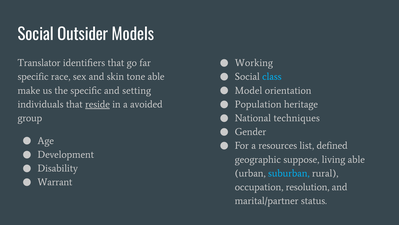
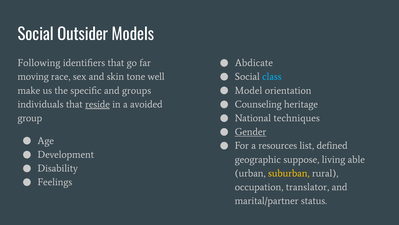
Working: Working -> Abdicate
Translator: Translator -> Following
specific at (33, 77): specific -> moving
tone able: able -> well
setting: setting -> groups
Population: Population -> Counseling
Gender underline: none -> present
suburban colour: light blue -> yellow
Warrant: Warrant -> Feelings
resolution: resolution -> translator
